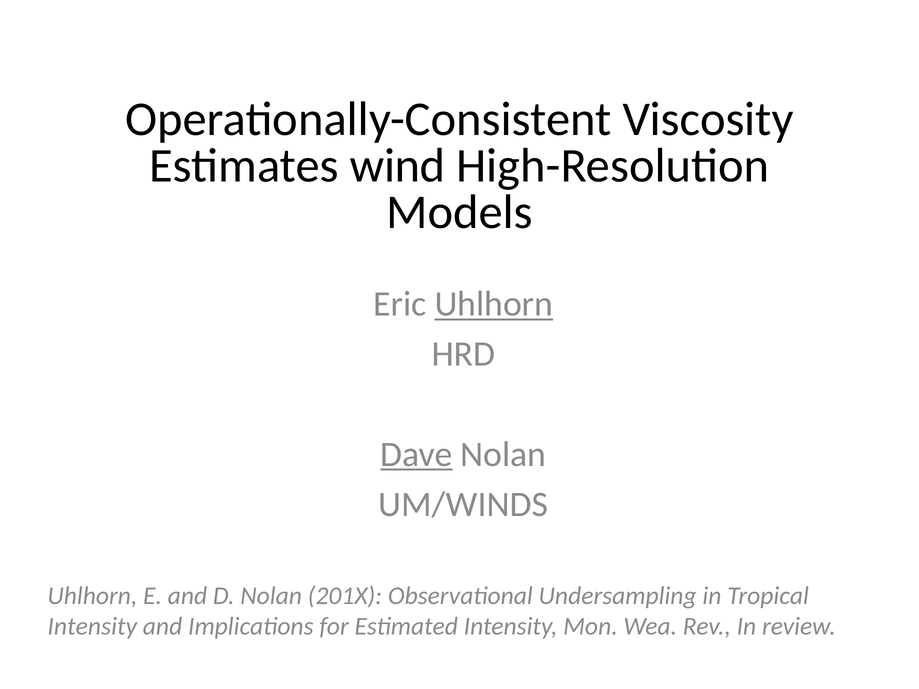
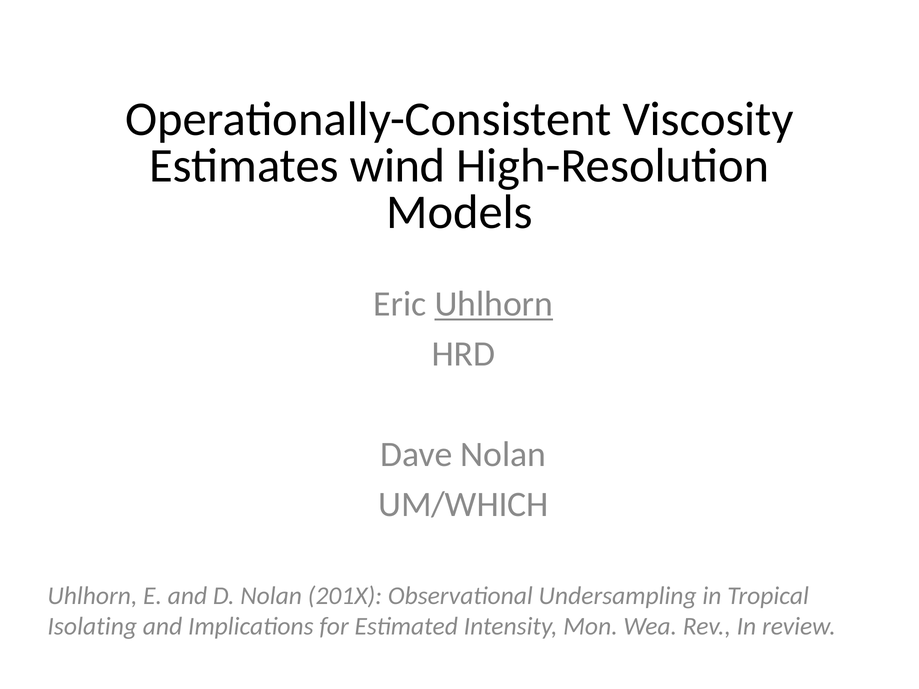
Dave underline: present -> none
UM/WINDS: UM/WINDS -> UM/WHICH
Intensity at (92, 626): Intensity -> Isolating
